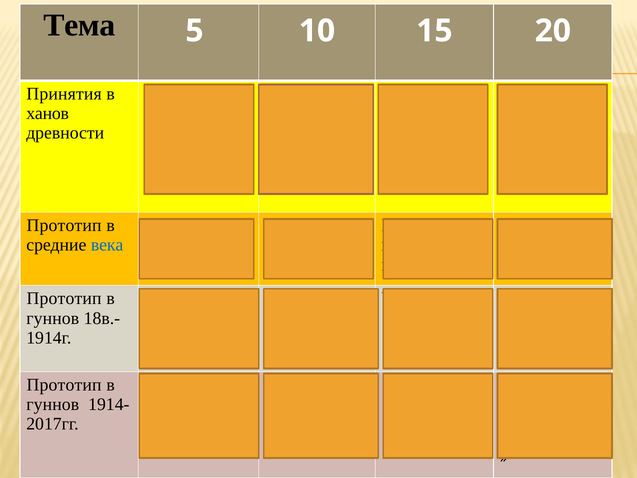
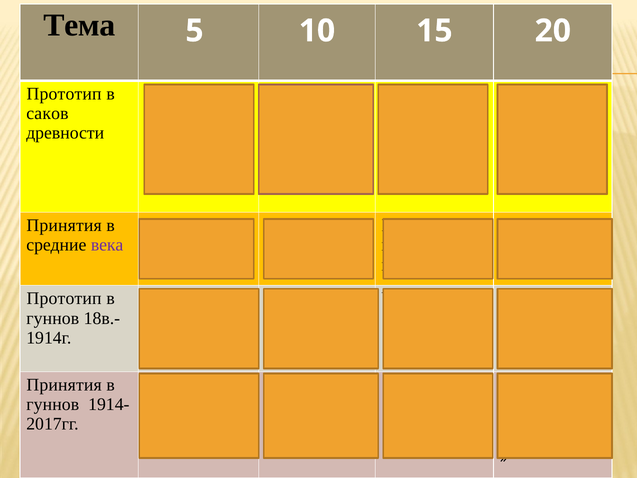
Принятия at (64, 94): Принятия -> Прототип
ханов at (48, 113): ханов -> саков
Прототип at (64, 225): Прототип -> Принятия
века colour: blue -> purple
Прототип at (64, 385): Прототип -> Принятия
